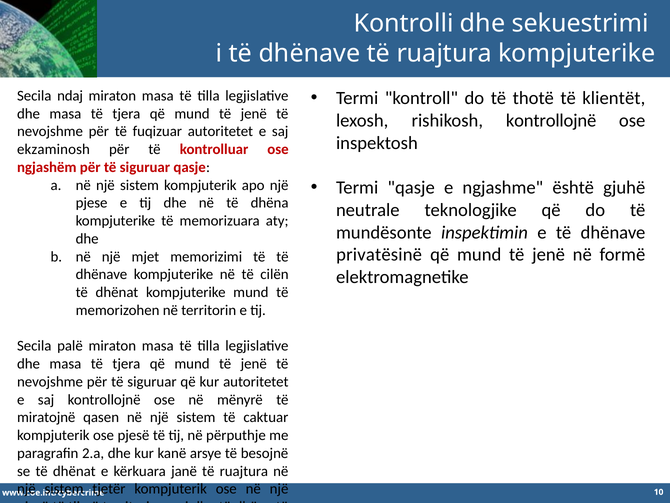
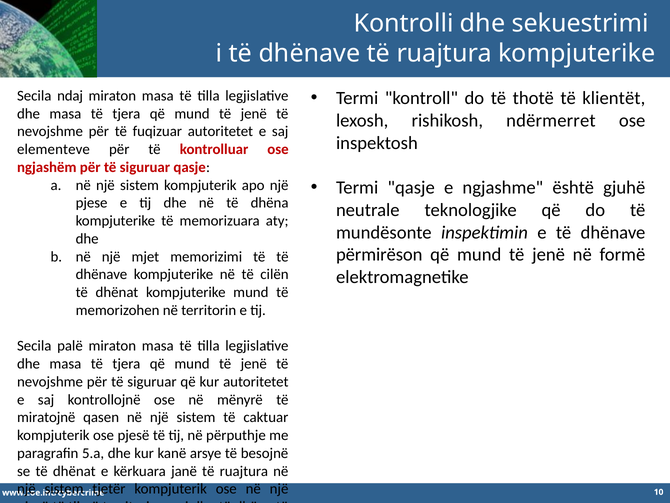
rishikosh kontrollojnë: kontrollojnë -> ndërmerret
ekzaminosh: ekzaminosh -> elementeve
privatësinë: privatësinë -> përmirëson
2.a: 2.a -> 5.a
